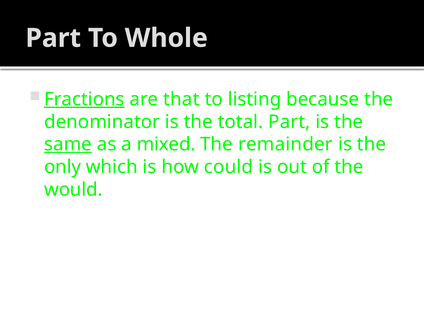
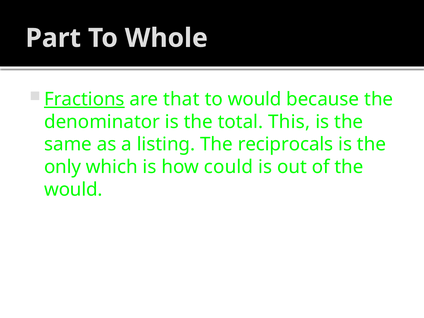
to listing: listing -> would
total Part: Part -> This
same underline: present -> none
mixed: mixed -> listing
remainder: remainder -> reciprocals
